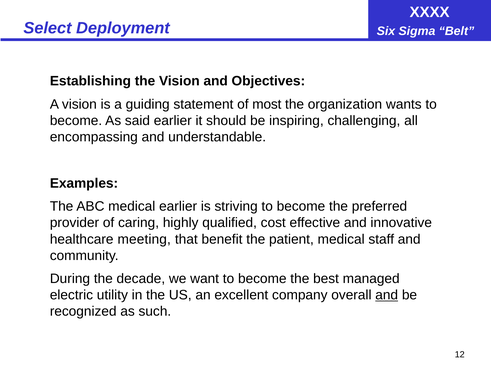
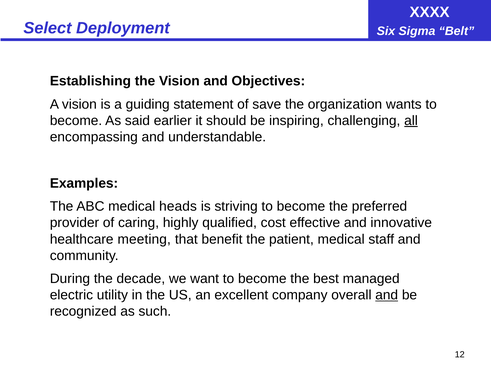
most: most -> save
all underline: none -> present
medical earlier: earlier -> heads
